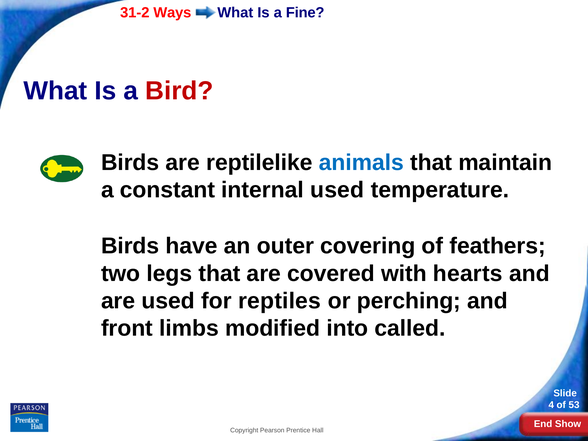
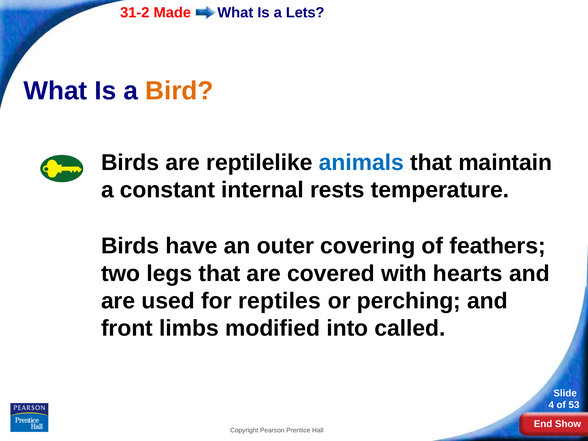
Ways: Ways -> Made
Fine: Fine -> Lets
Bird colour: red -> orange
internal used: used -> rests
